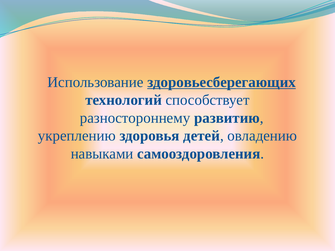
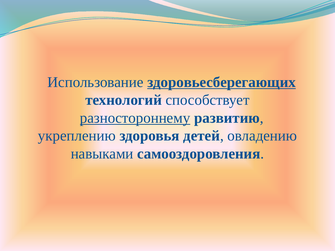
разностороннему underline: none -> present
